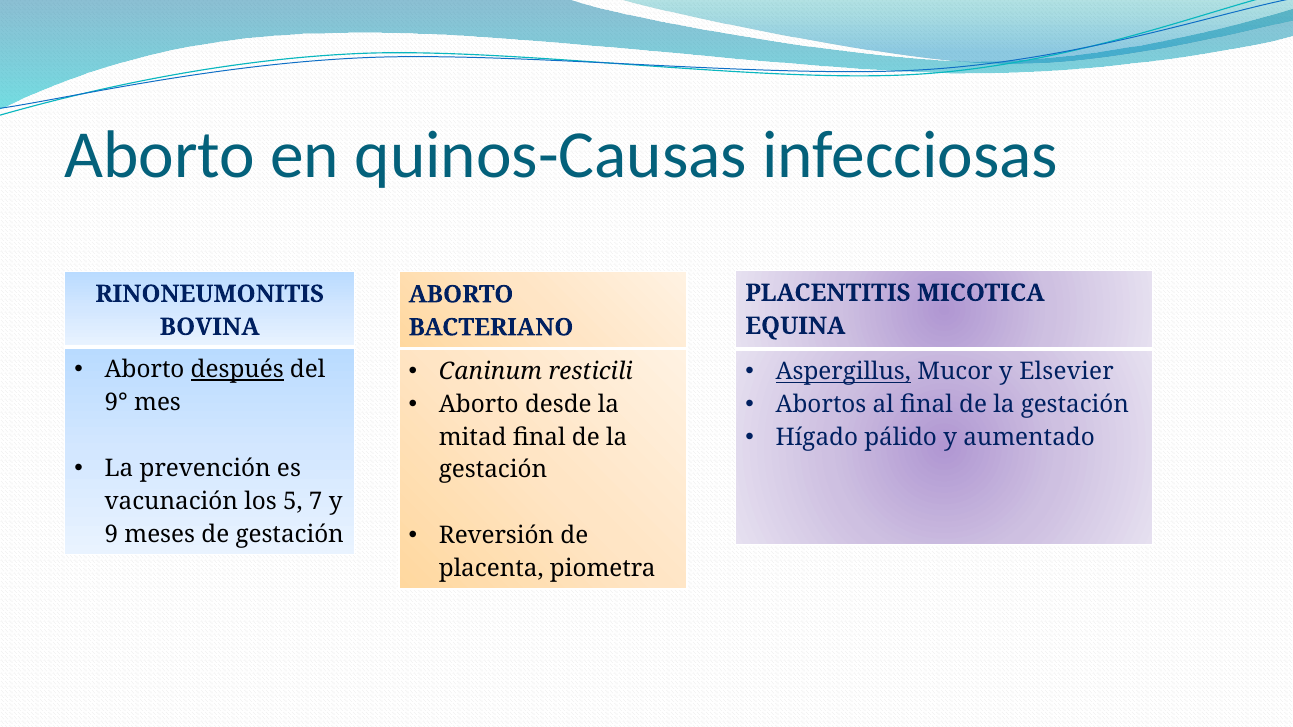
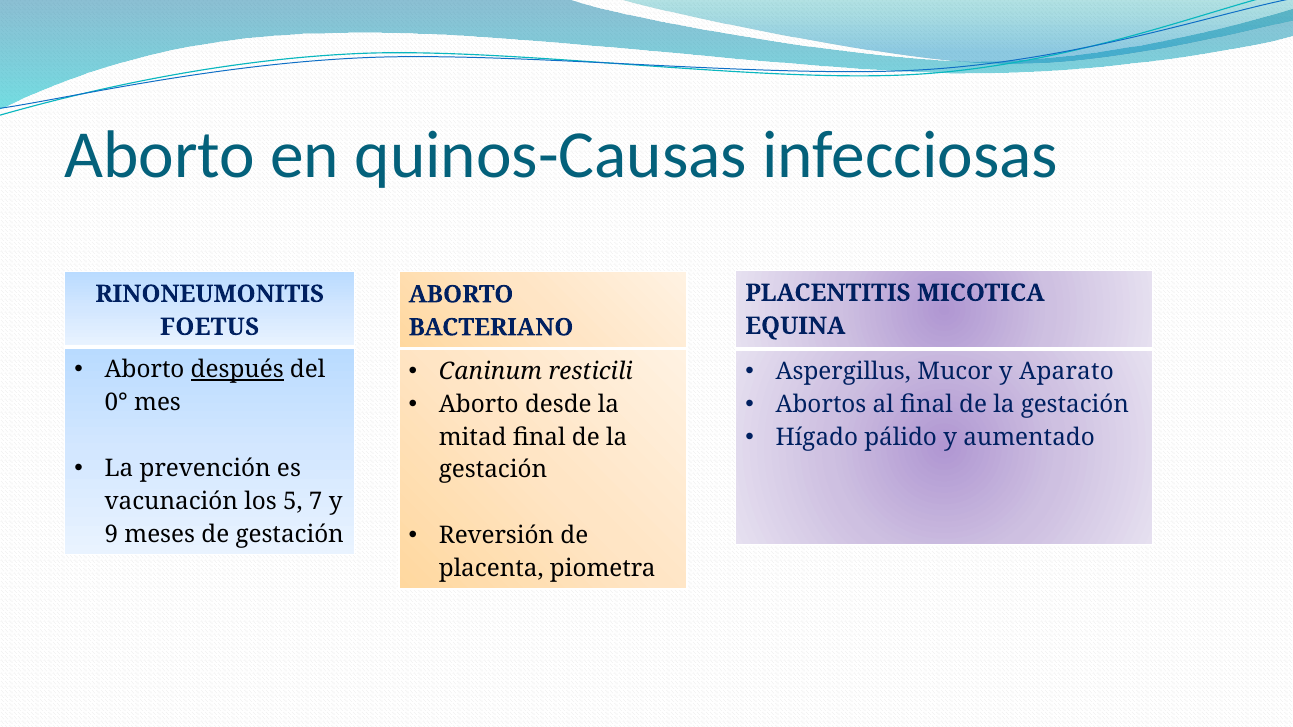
BOVINA: BOVINA -> FOETUS
Aspergillus underline: present -> none
Elsevier: Elsevier -> Aparato
9°: 9° -> 0°
